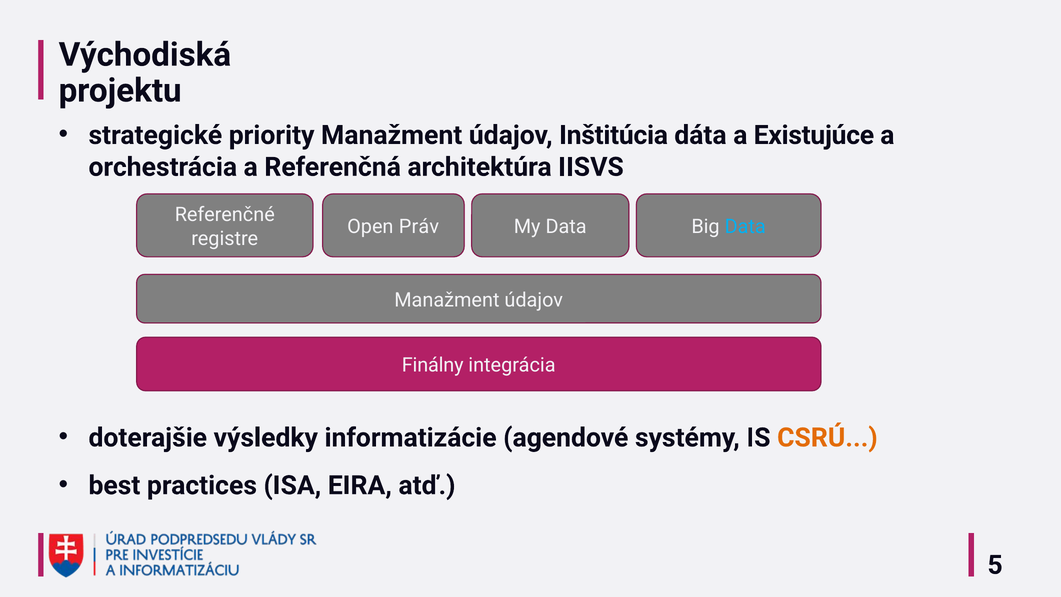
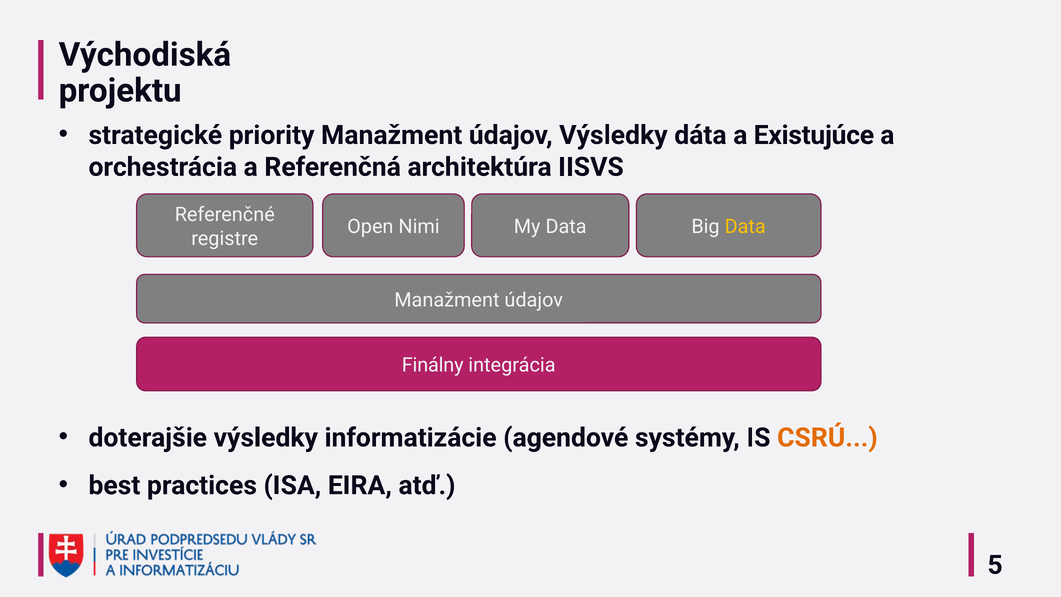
údajov Inštitúcia: Inštitúcia -> Výsledky
Práv: Práv -> Nimi
Data at (745, 227) colour: light blue -> yellow
